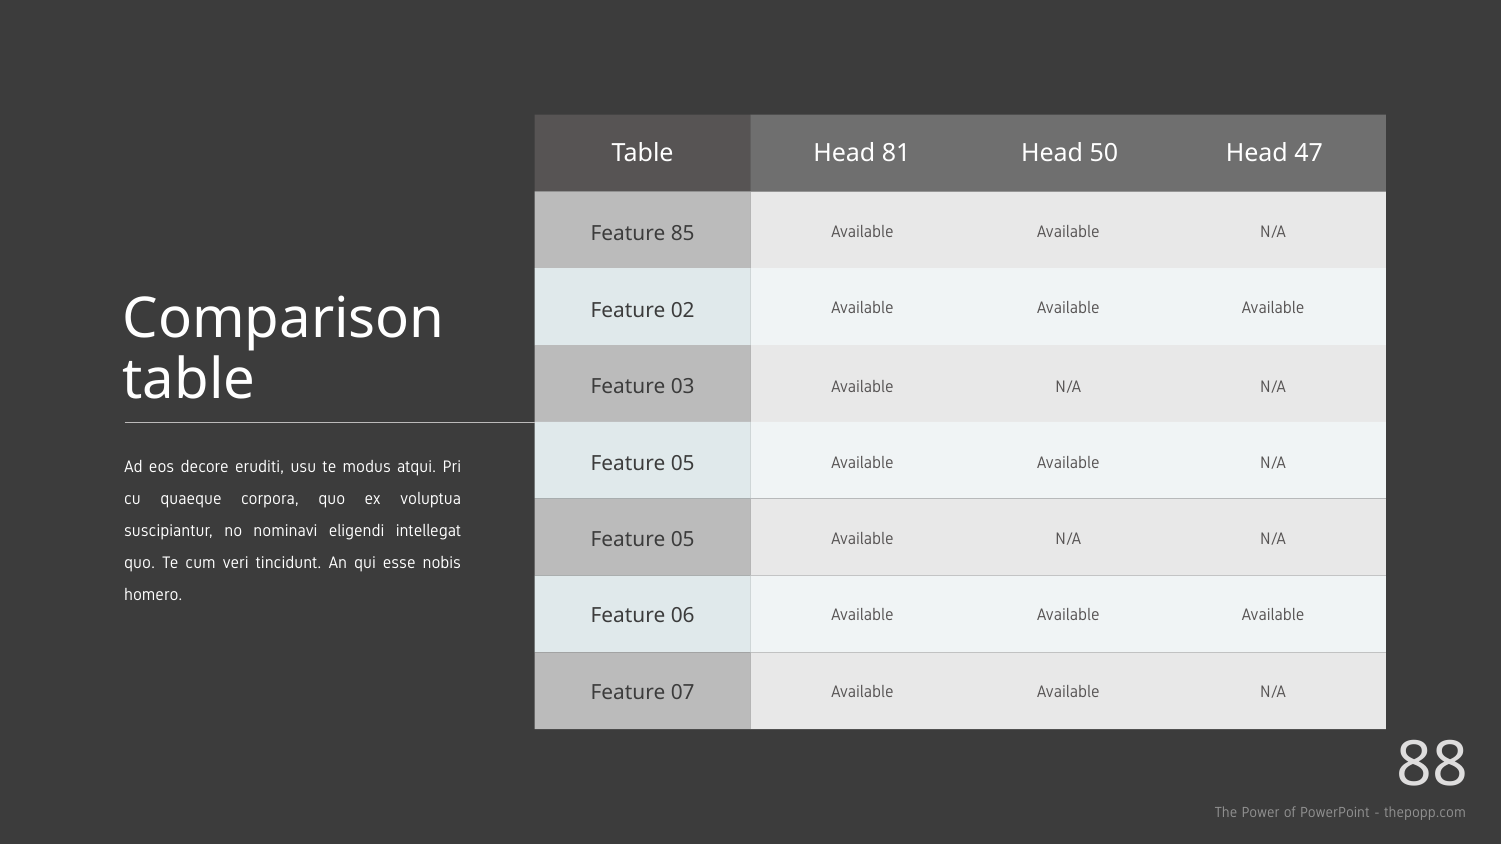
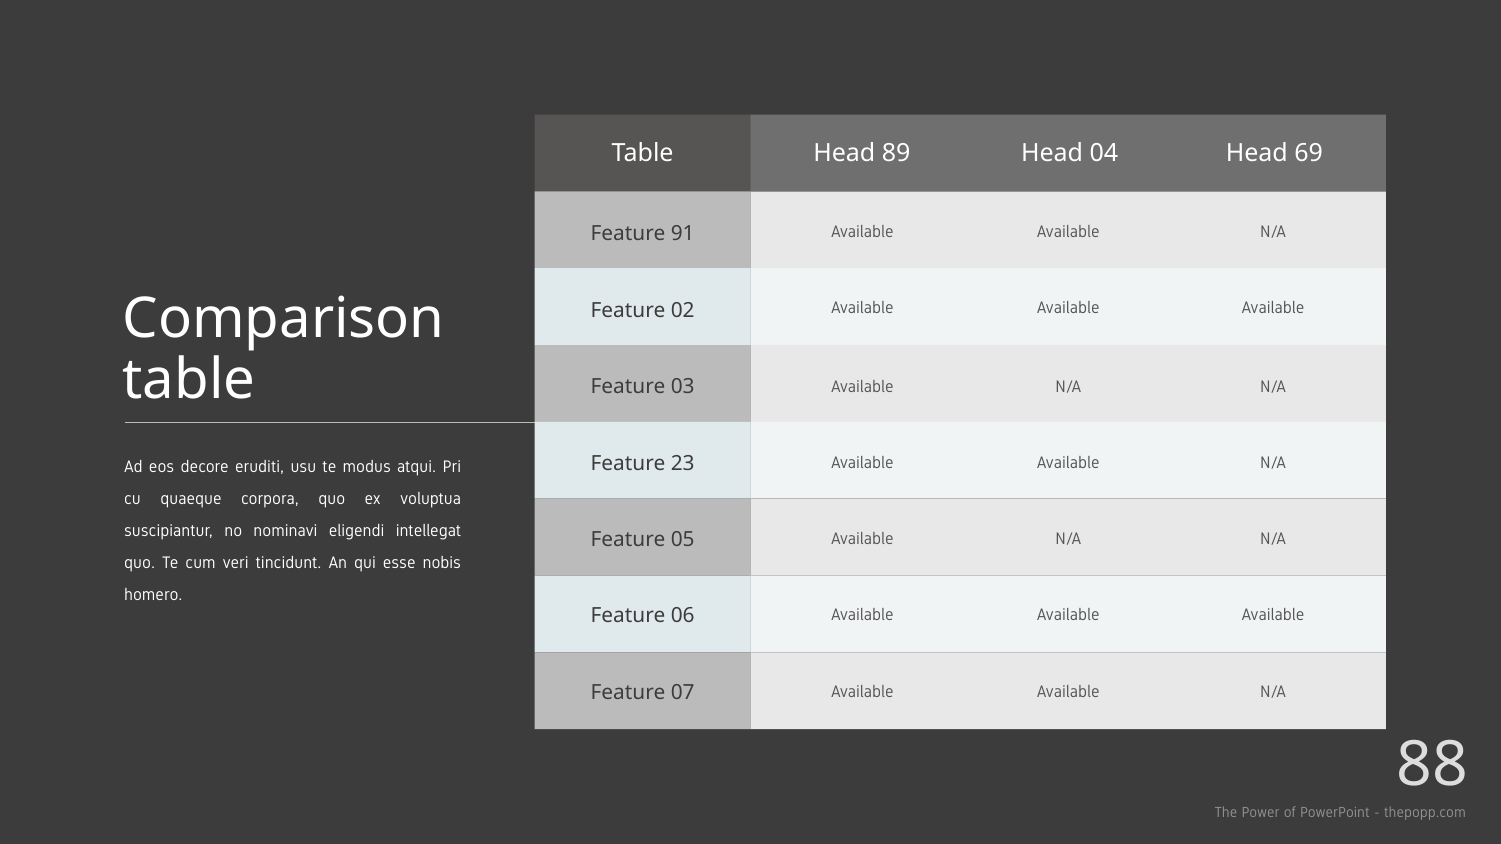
81: 81 -> 89
50: 50 -> 04
47: 47 -> 69
85: 85 -> 91
05 at (683, 463): 05 -> 23
